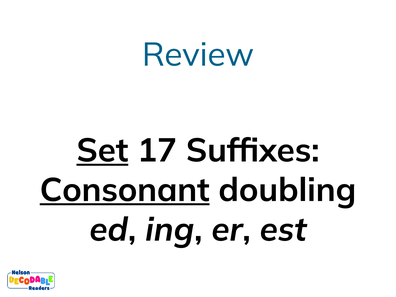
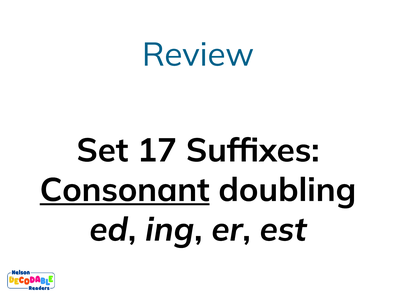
Set underline: present -> none
